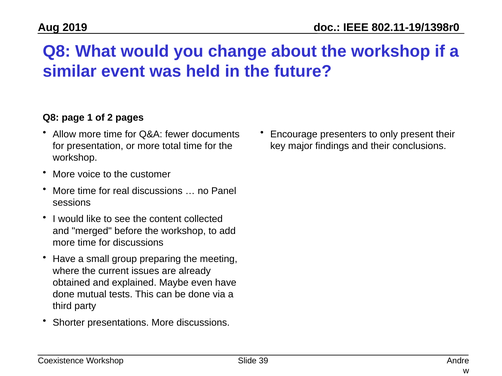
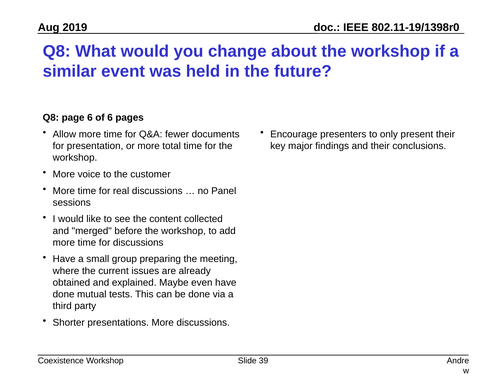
page 1: 1 -> 6
of 2: 2 -> 6
